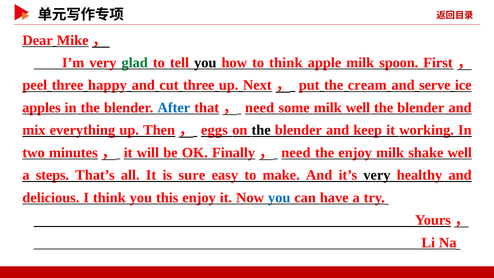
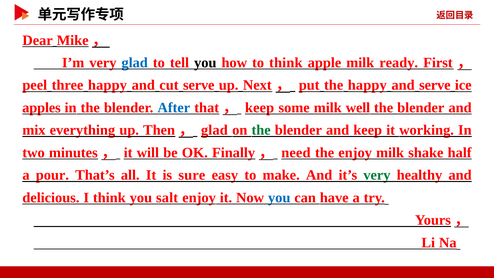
glad at (135, 63) colour: green -> blue
spoon: spoon -> ready
cut three: three -> serve
the cream: cream -> happy
need at (260, 108): need -> keep
eggs at (214, 130): eggs -> glad
the at (261, 130) colour: black -> green
shake well: well -> half
steps: steps -> pour
very at (377, 175) colour: black -> green
this: this -> salt
